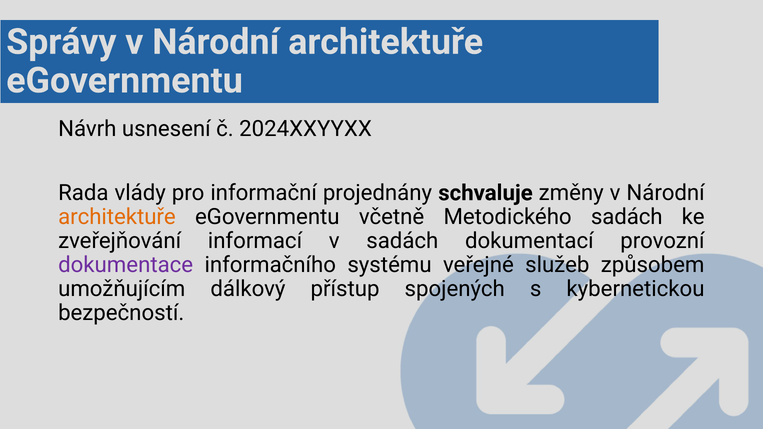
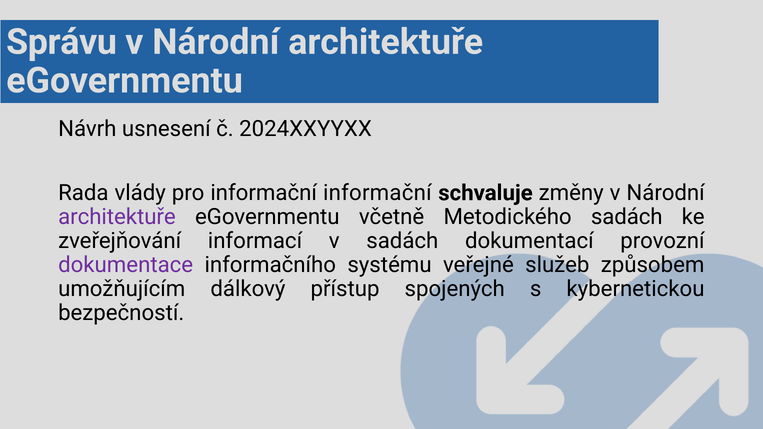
Správy: Správy -> Správu
informační projednány: projednány -> informační
architektuře at (117, 217) colour: orange -> purple
